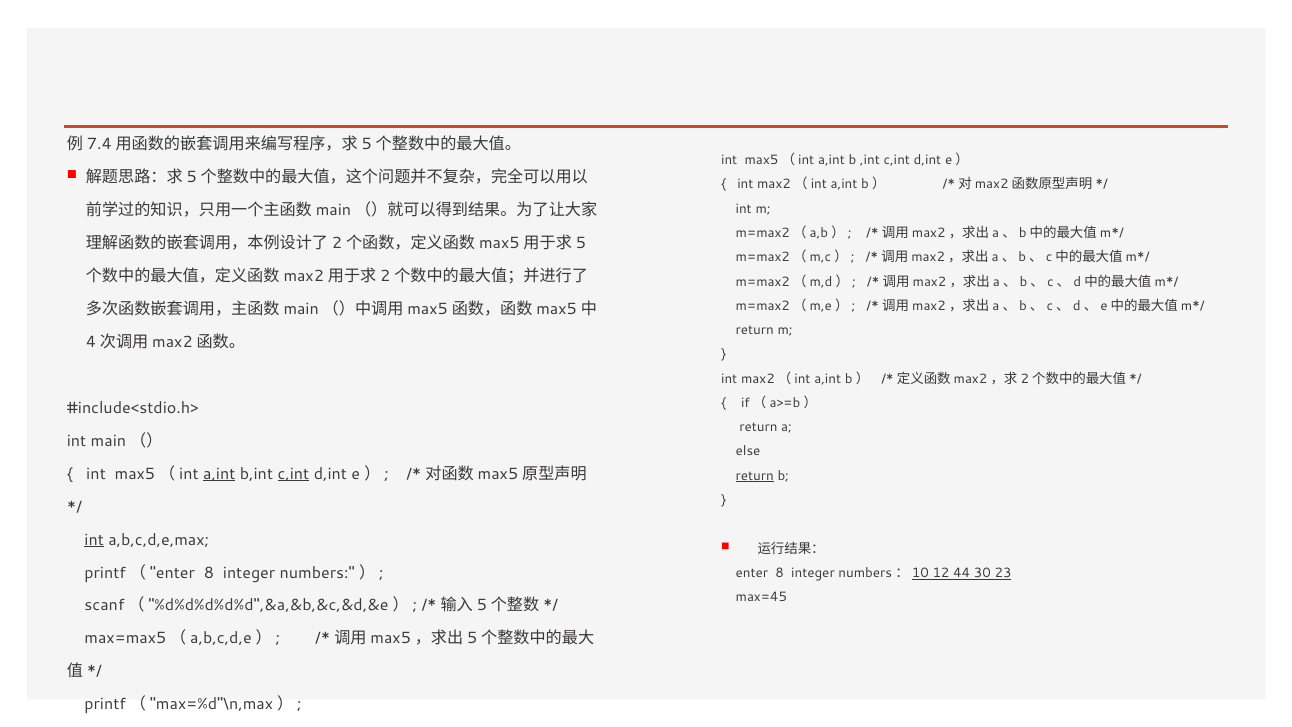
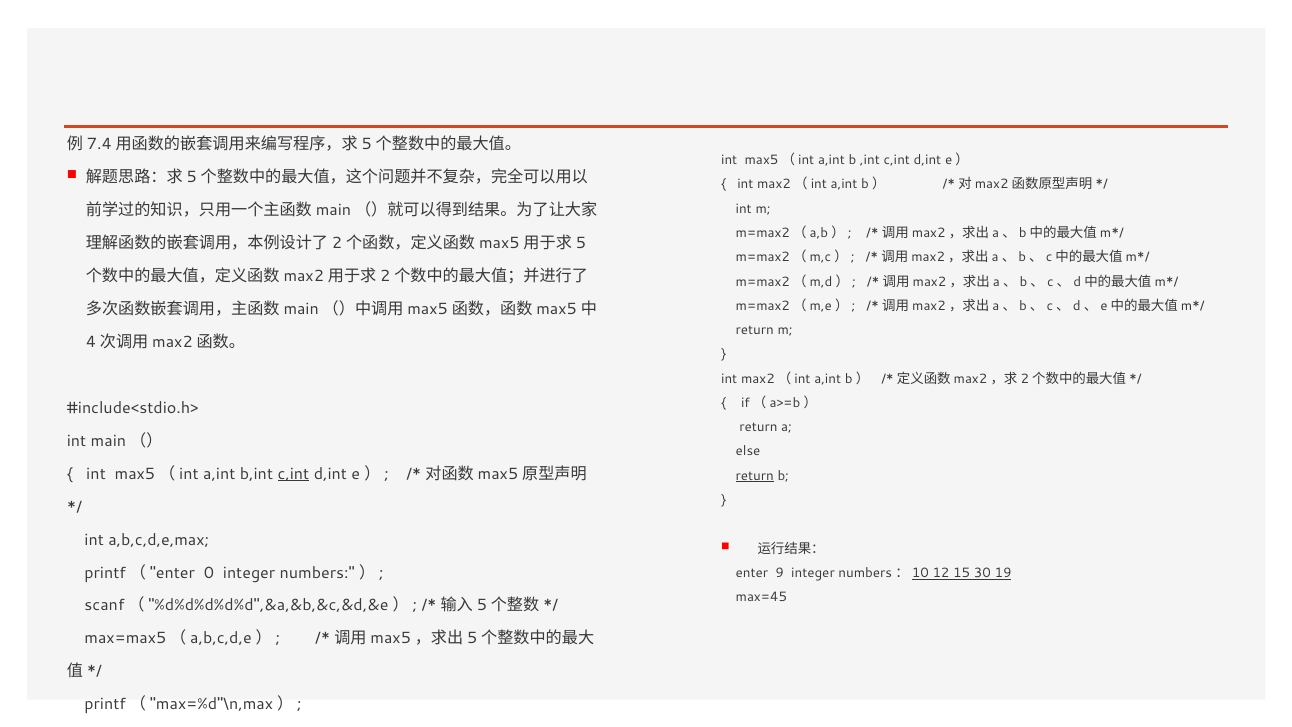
a,int at (219, 474) underline: present -> none
int at (94, 540) underline: present -> none
printf（"enter 8: 8 -> 0
enter 8: 8 -> 9
44: 44 -> 15
23: 23 -> 19
